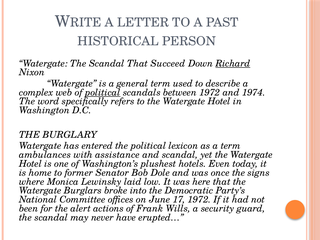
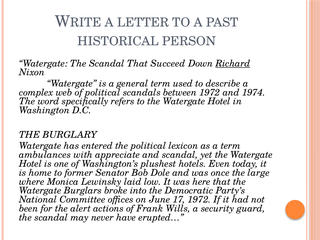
political at (103, 92) underline: present -> none
assistance: assistance -> appreciate
signs: signs -> large
